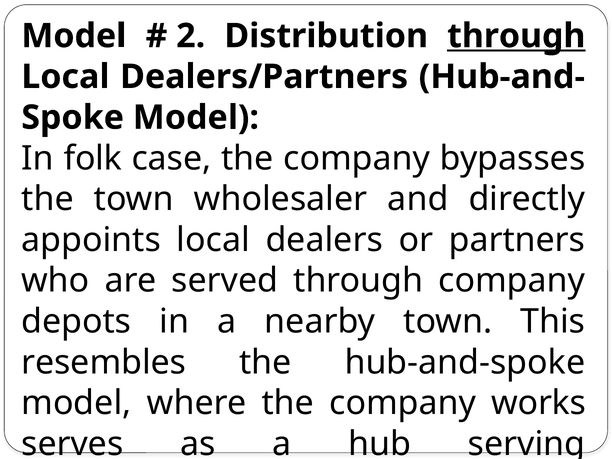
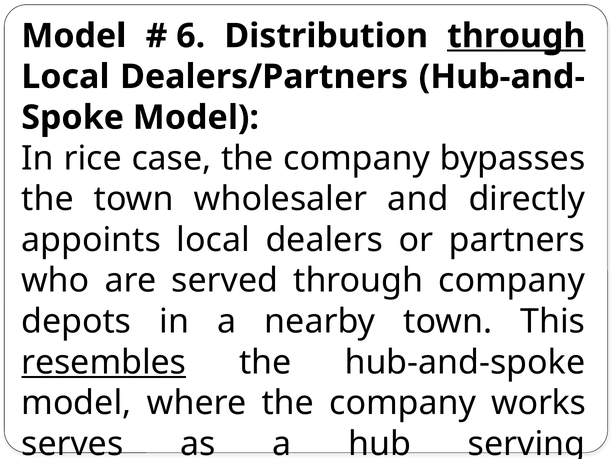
2: 2 -> 6
folk: folk -> rice
resembles underline: none -> present
